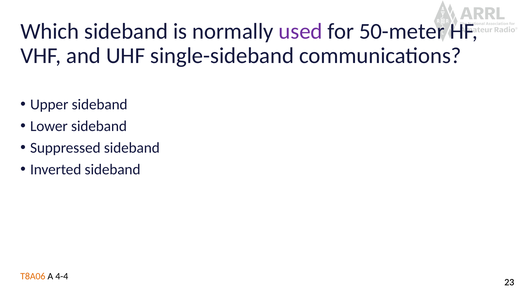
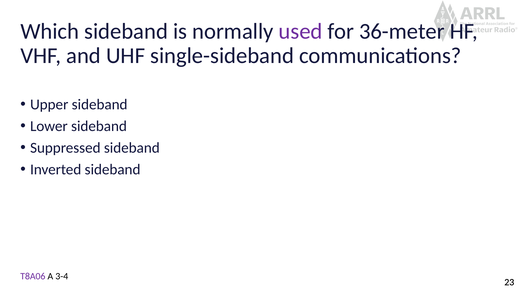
50-meter: 50-meter -> 36-meter
T8A06 colour: orange -> purple
4-4: 4-4 -> 3-4
